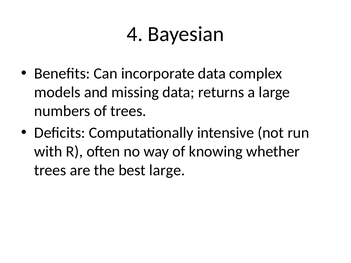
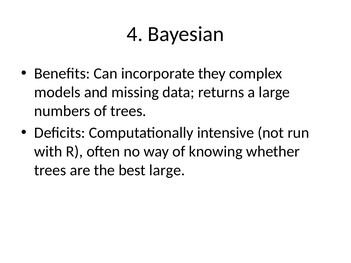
incorporate data: data -> they
